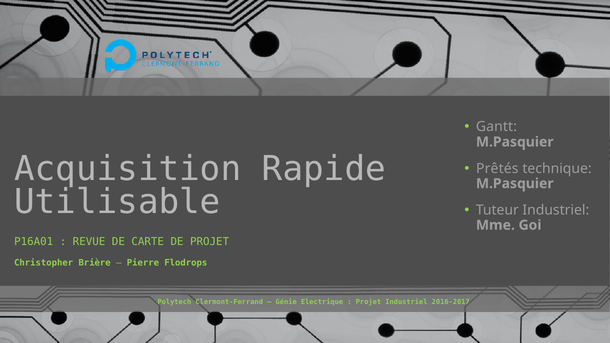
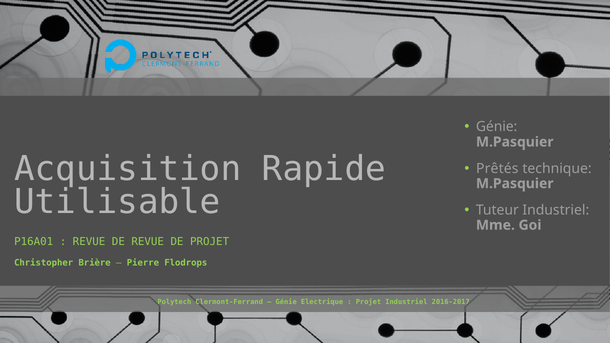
Gantt at (496, 127): Gantt -> Génie
DE CARTE: CARTE -> REVUE
